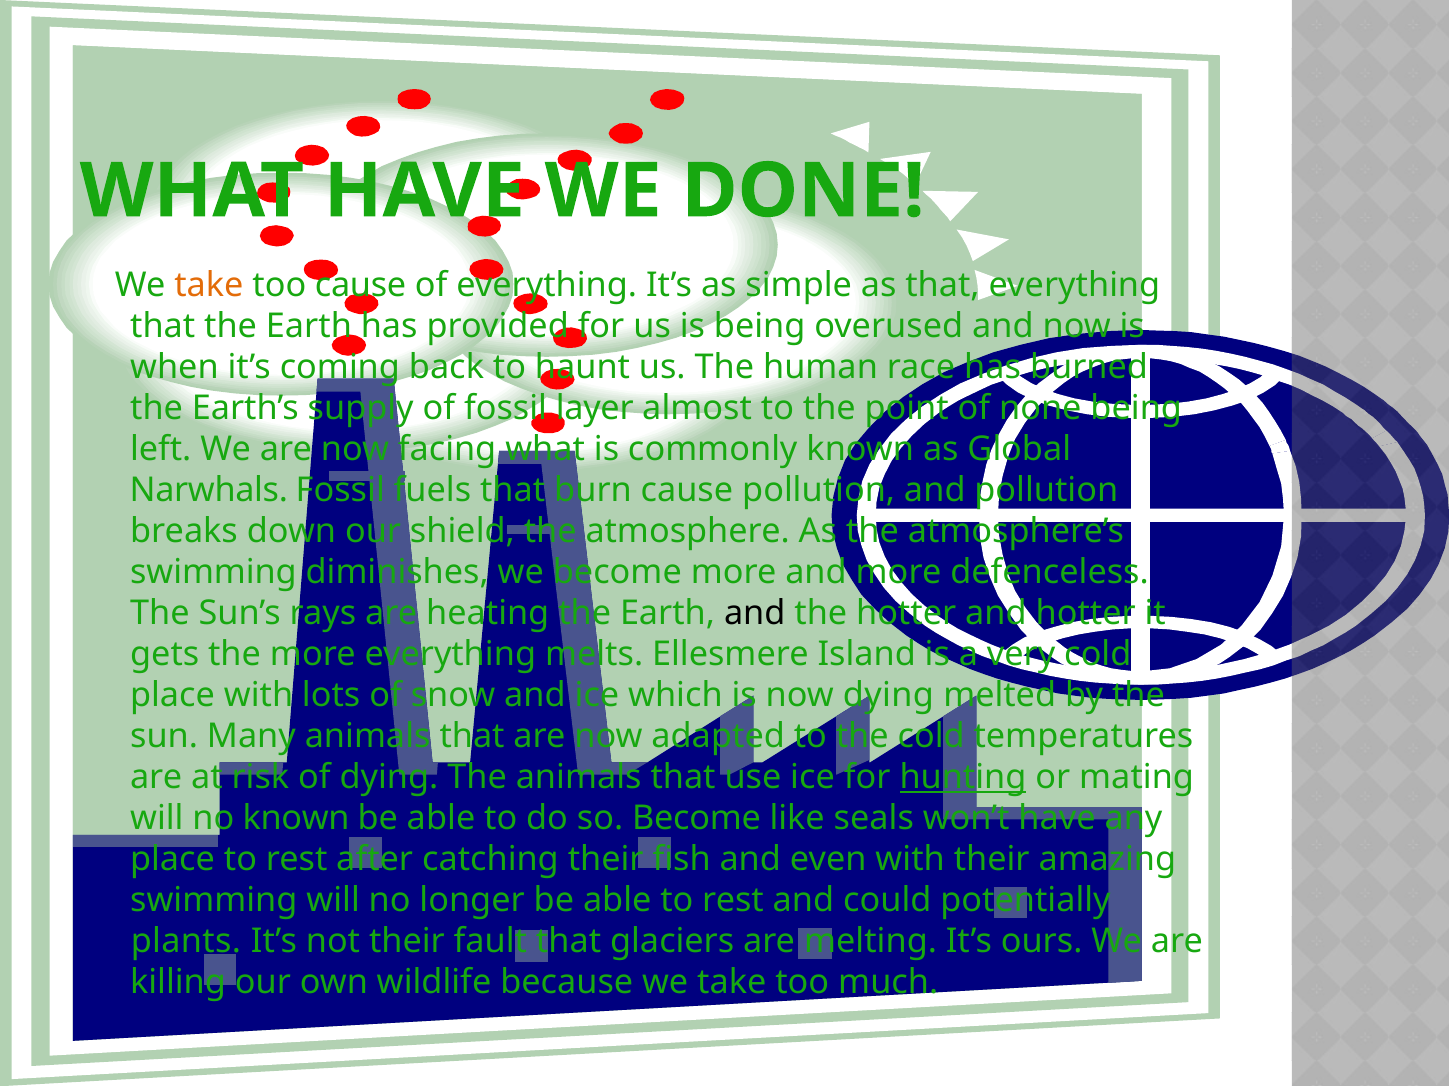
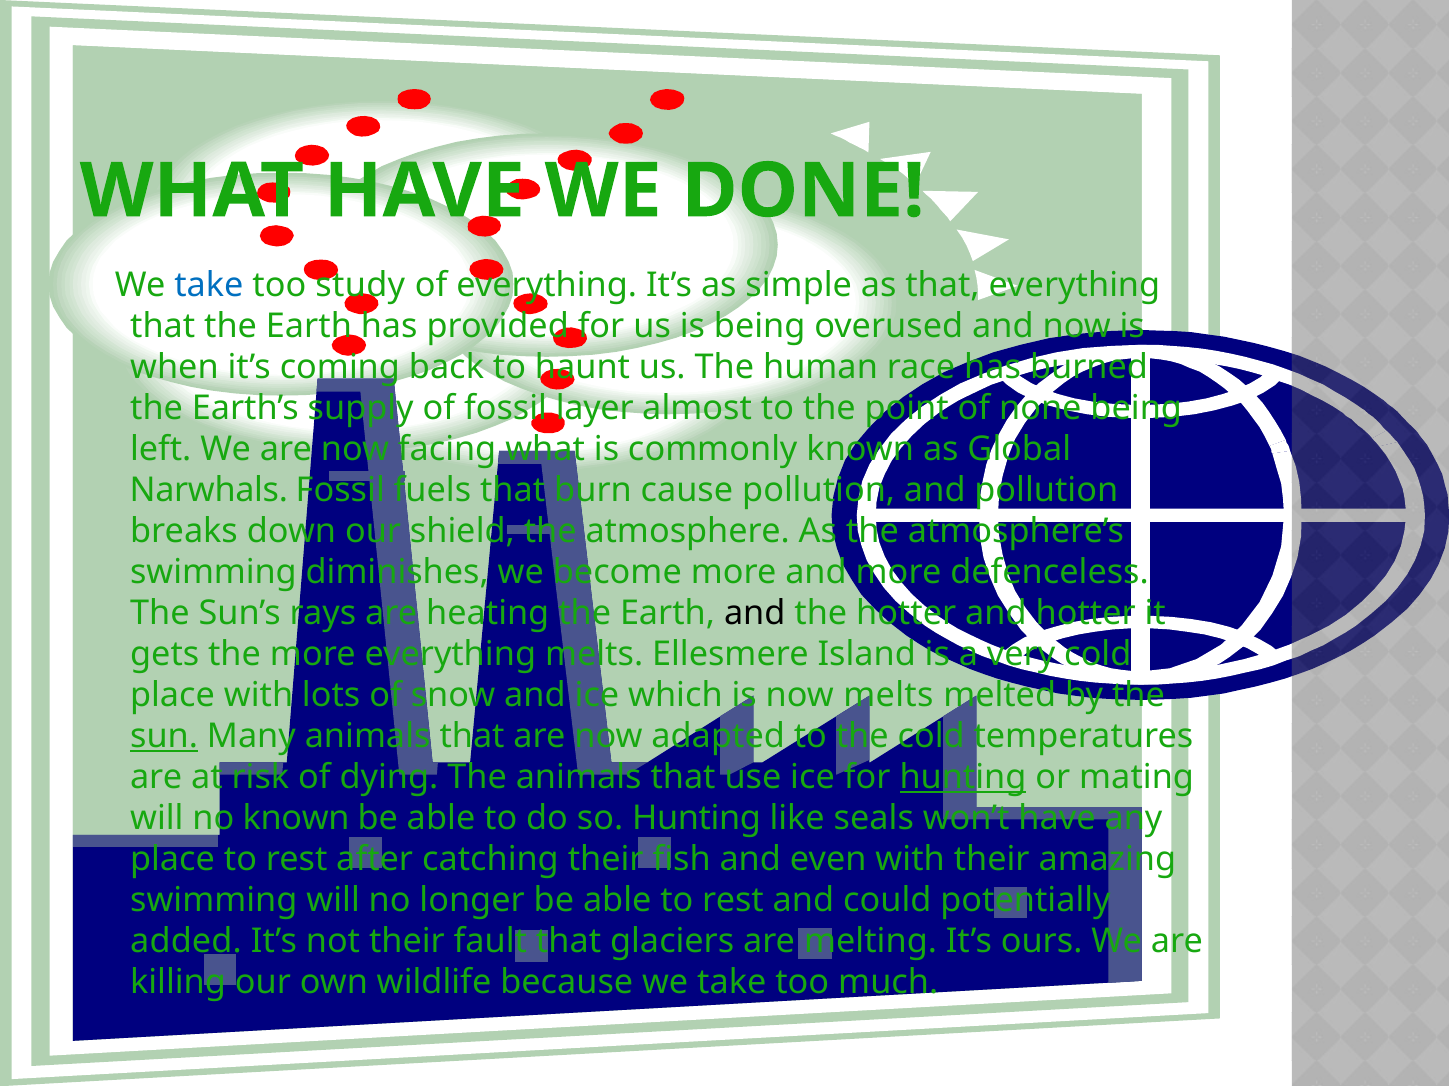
take at (209, 285) colour: orange -> blue
too cause: cause -> study
now dying: dying -> melts
sun underline: none -> present
so Become: Become -> Hunting
plants: plants -> added
